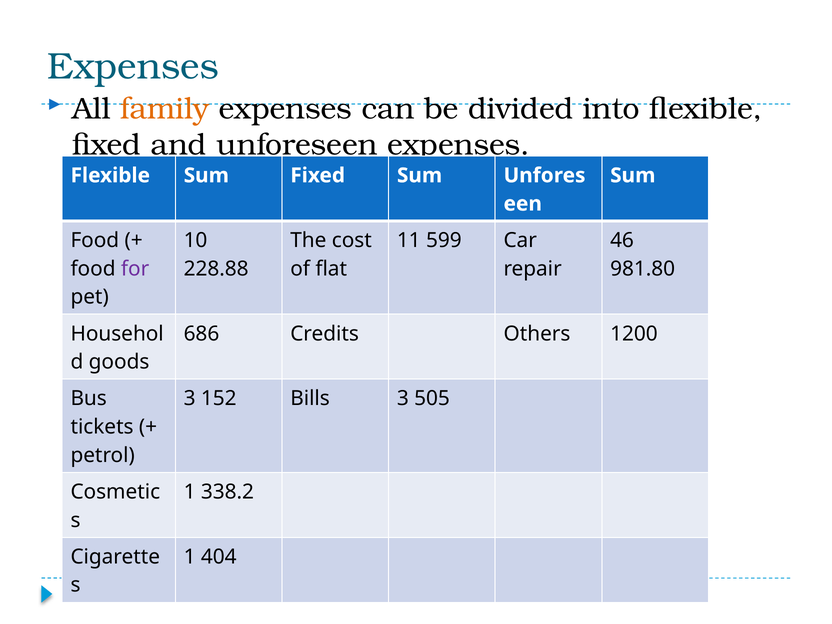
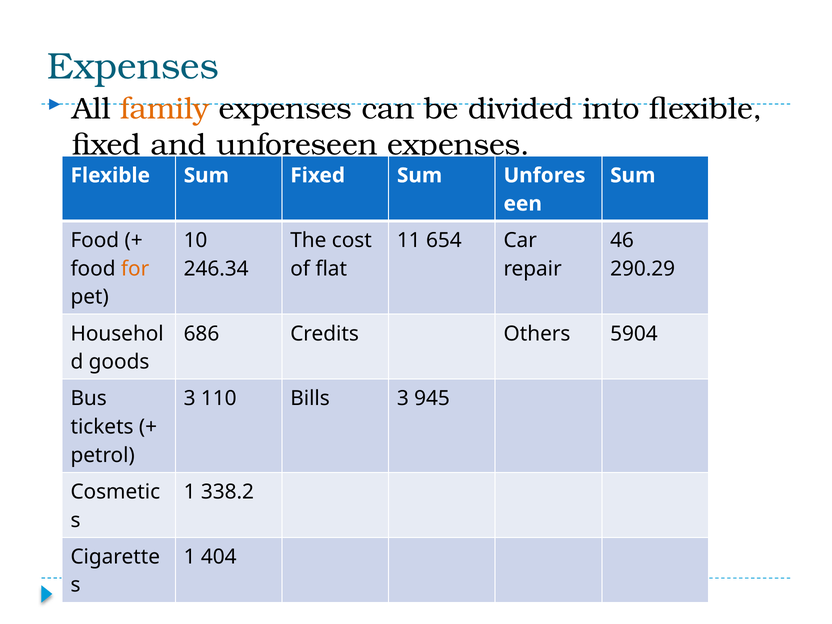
599: 599 -> 654
for colour: purple -> orange
228.88: 228.88 -> 246.34
981.80: 981.80 -> 290.29
1200: 1200 -> 5904
152: 152 -> 110
505: 505 -> 945
